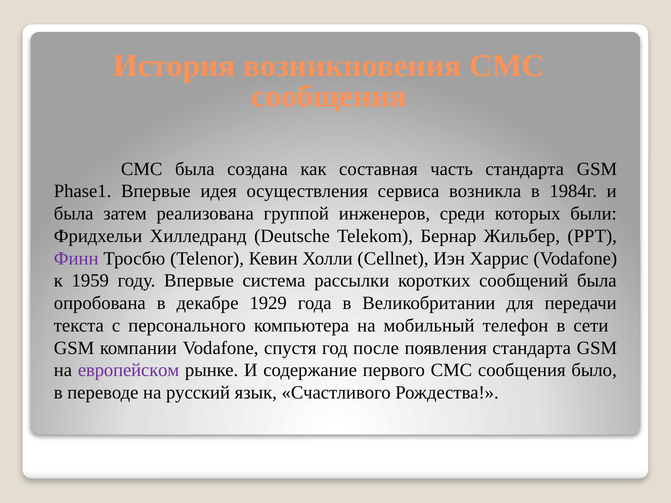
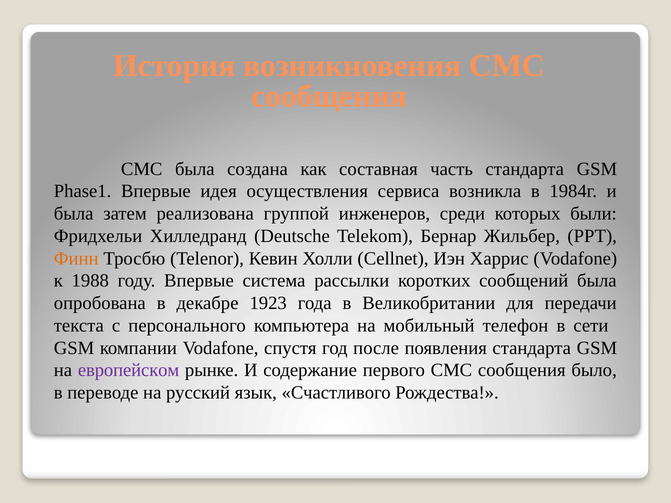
Финн colour: purple -> orange
1959: 1959 -> 1988
1929: 1929 -> 1923
